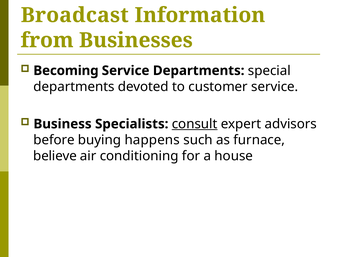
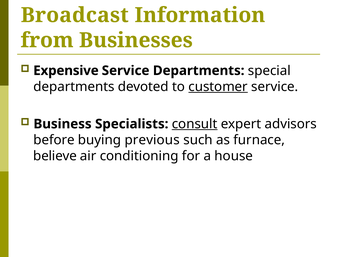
Becoming: Becoming -> Expensive
customer underline: none -> present
happens: happens -> previous
